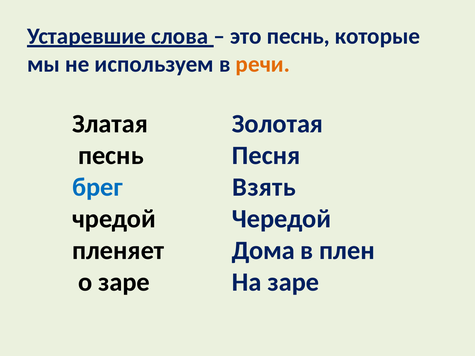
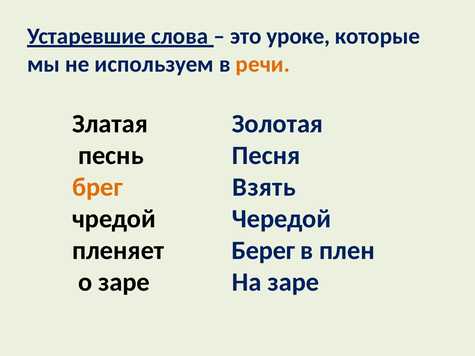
это песнь: песнь -> уроке
брег colour: blue -> orange
Дома: Дома -> Берег
